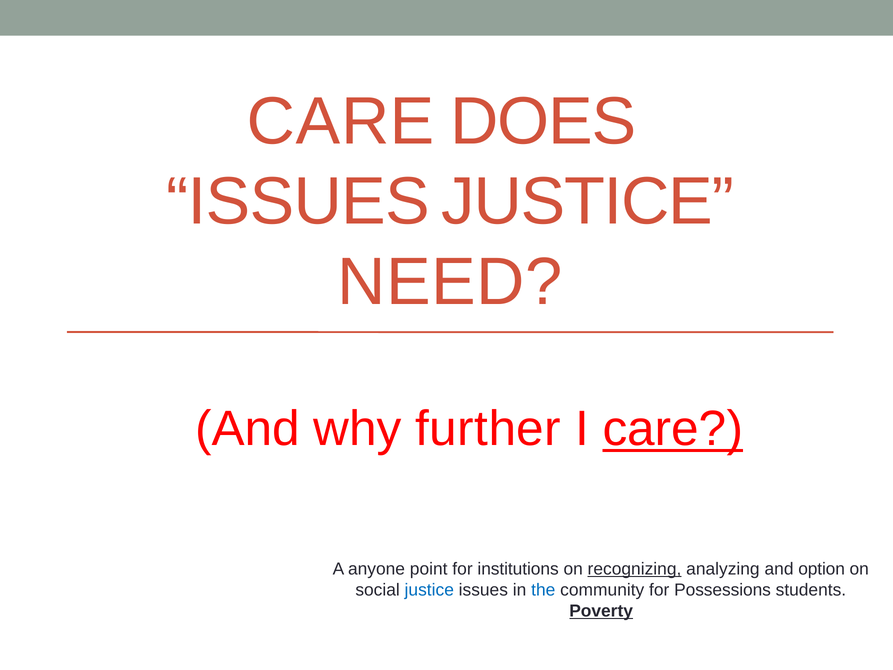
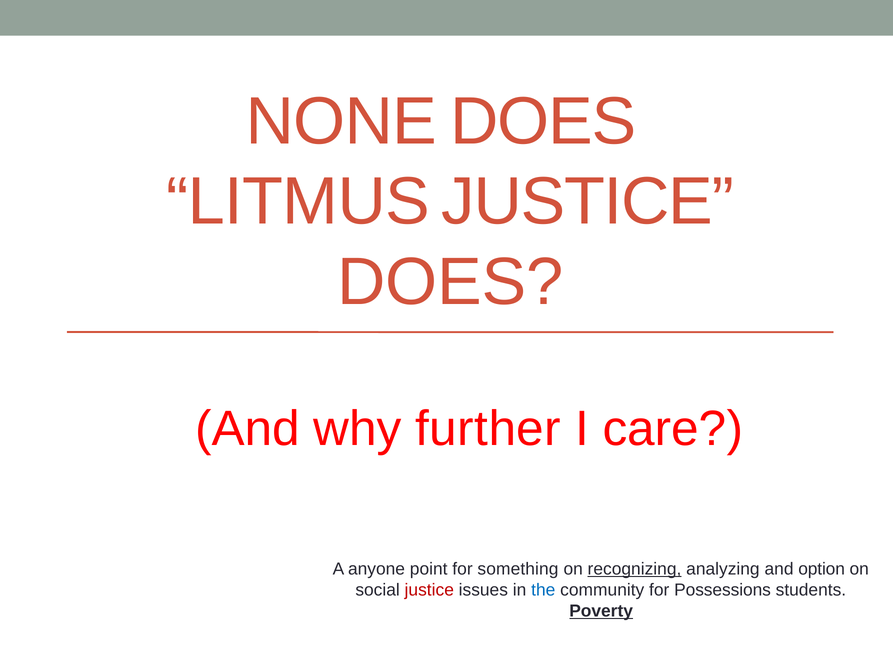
CARE at (341, 121): CARE -> NONE
ISSUES at (298, 202): ISSUES -> LITMUS
NEED at (450, 282): NEED -> DOES
care at (673, 429) underline: present -> none
institutions: institutions -> something
justice at (429, 590) colour: blue -> red
